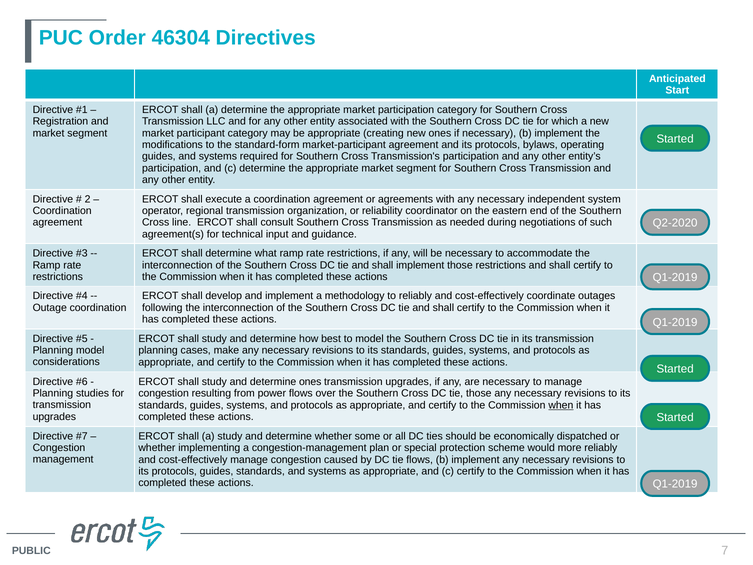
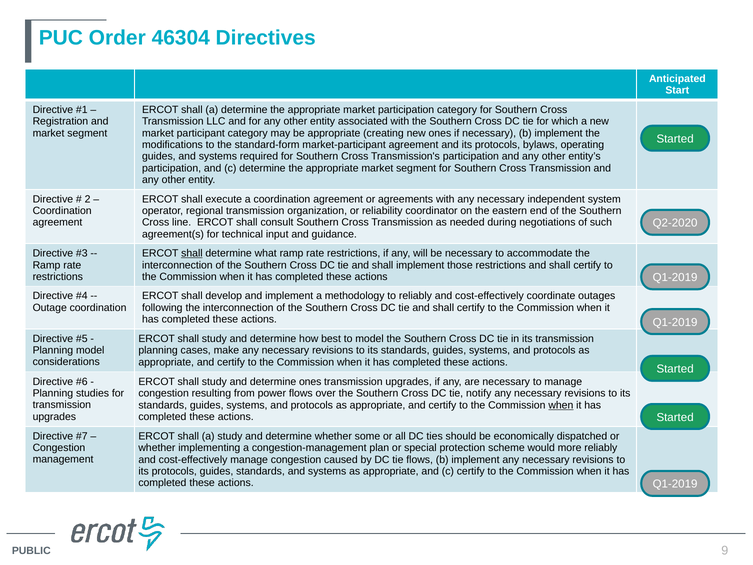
shall at (192, 253) underline: none -> present
tie those: those -> notify
7: 7 -> 9
